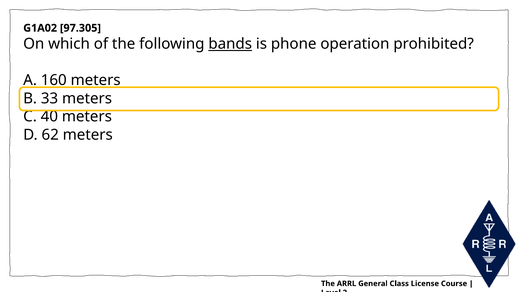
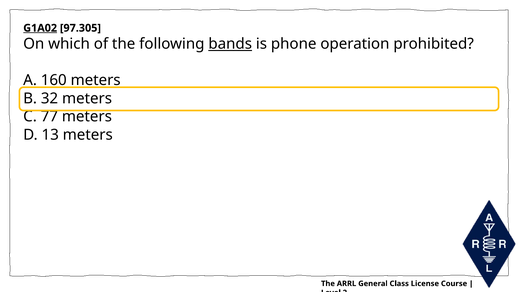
G1A02 underline: none -> present
33: 33 -> 32
40: 40 -> 77
62: 62 -> 13
